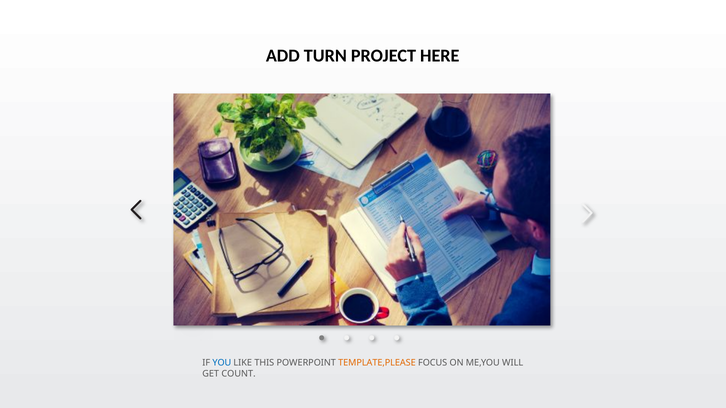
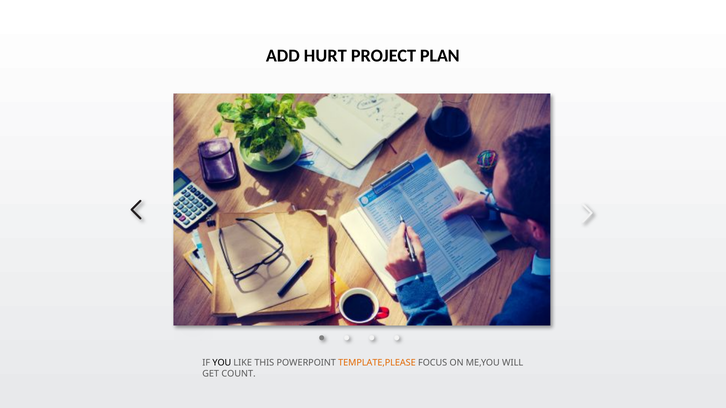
TURN: TURN -> HURT
HERE: HERE -> PLAN
YOU colour: blue -> black
